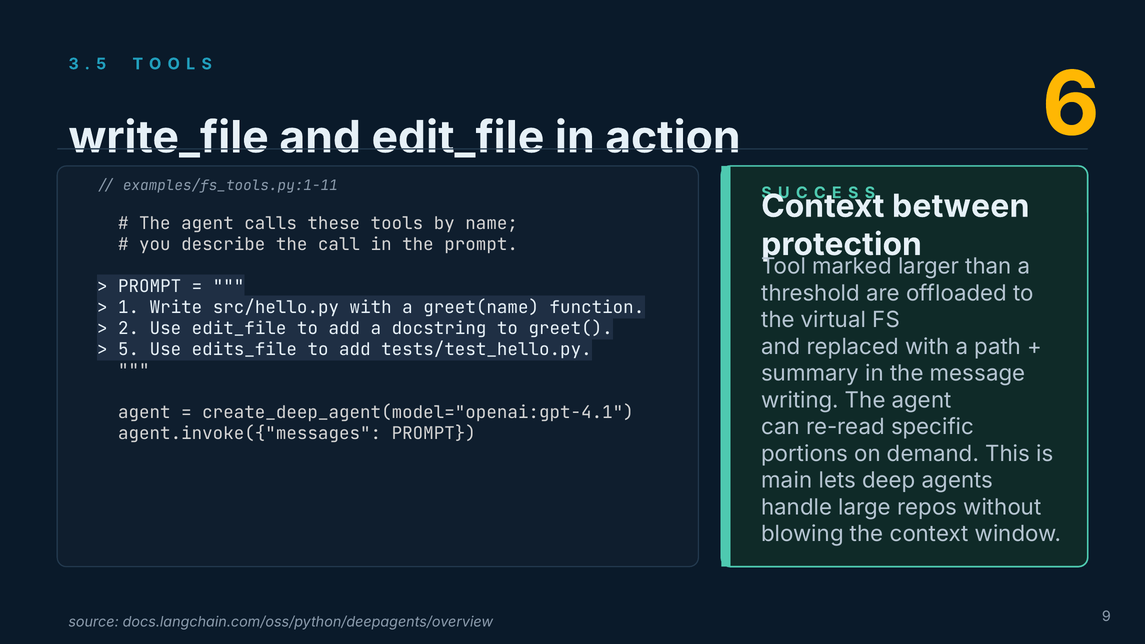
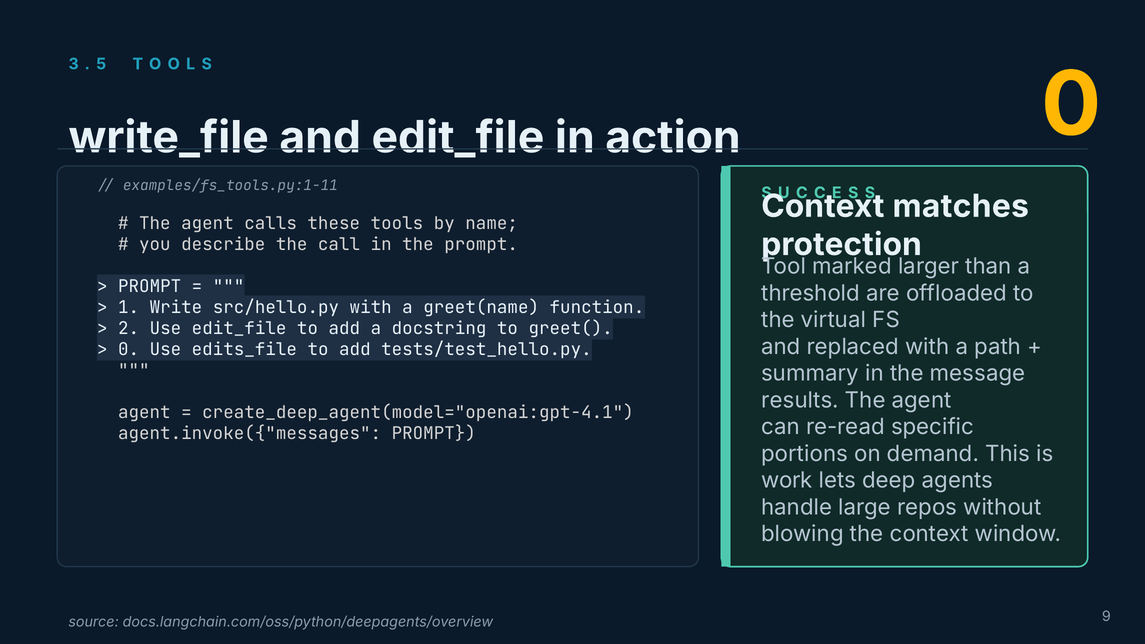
action 6: 6 -> 0
between: between -> matches
5 at (129, 349): 5 -> 0
writing: writing -> results
main: main -> work
